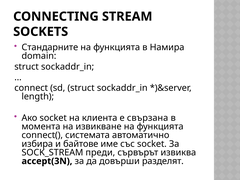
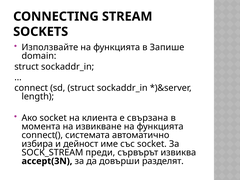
Стандарните: Стандарните -> Използвайте
Намира: Намира -> Запише
байтове: байтове -> дейност
